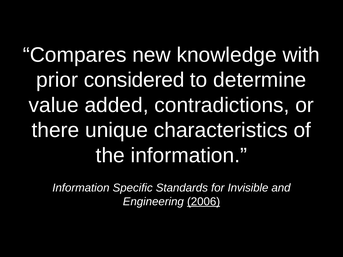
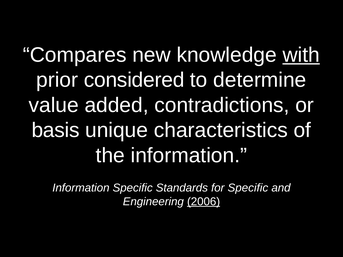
with underline: none -> present
there: there -> basis
for Invisible: Invisible -> Specific
